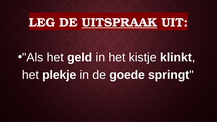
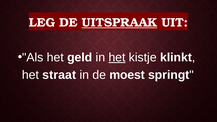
het at (117, 57) underline: none -> present
plekje: plekje -> straat
goede: goede -> moest
